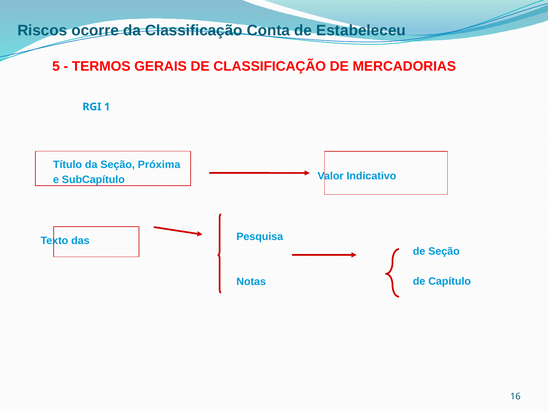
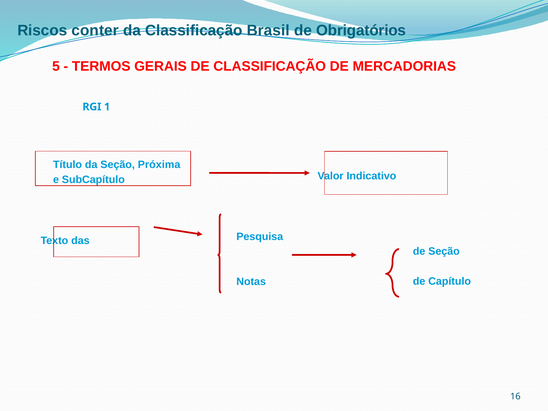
ocorre: ocorre -> conter
Conta: Conta -> Brasil
Estabeleceu: Estabeleceu -> Obrigatórios
